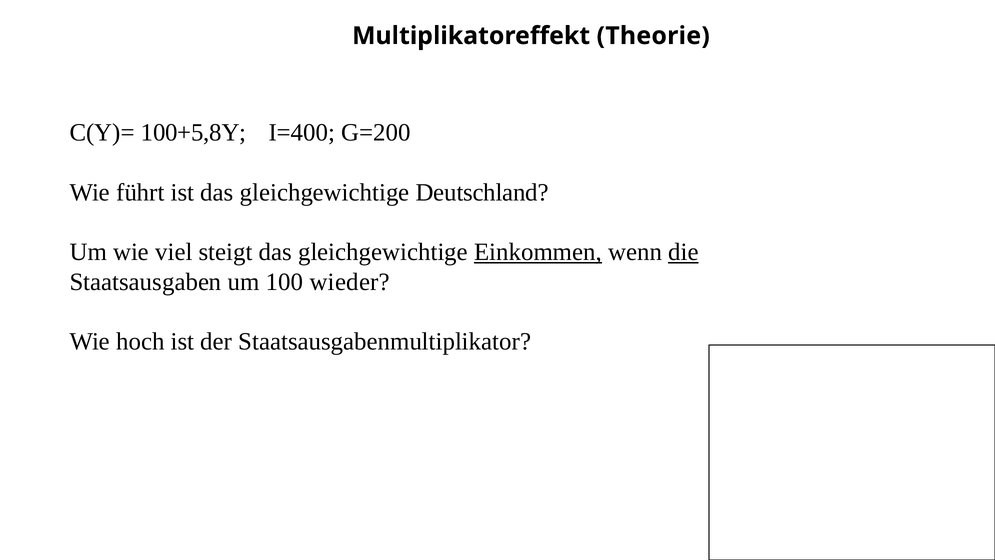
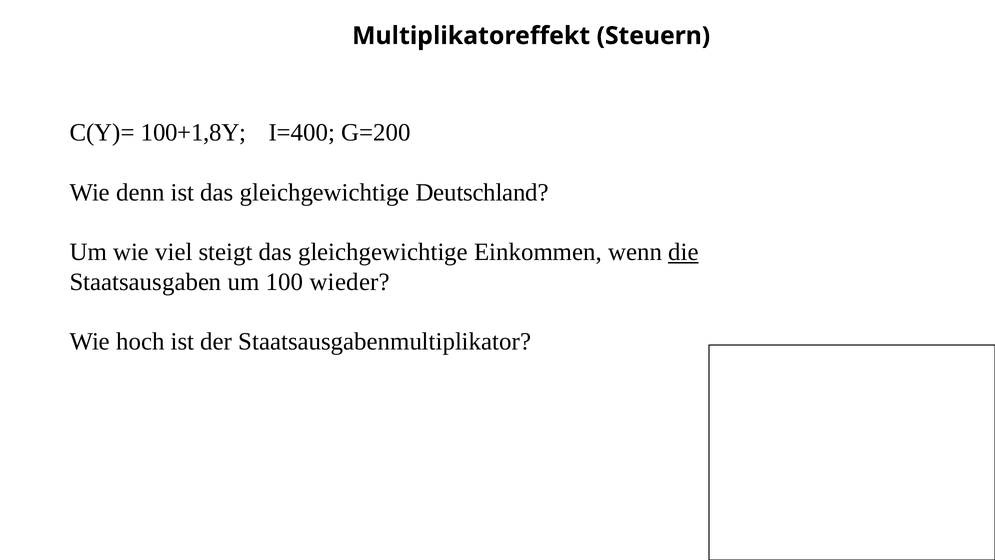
Theorie: Theorie -> Steuern
100+5,8Y: 100+5,8Y -> 100+1,8Y
führt: führt -> denn
Einkommen underline: present -> none
